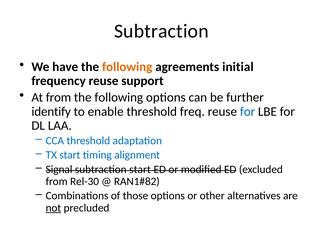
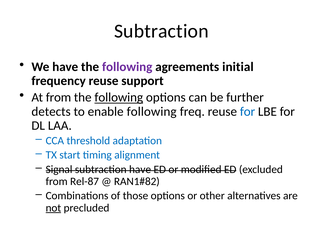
following at (127, 67) colour: orange -> purple
following at (119, 98) underline: none -> present
identify: identify -> detects
enable threshold: threshold -> following
subtraction start: start -> have
Rel-30: Rel-30 -> Rel-87
